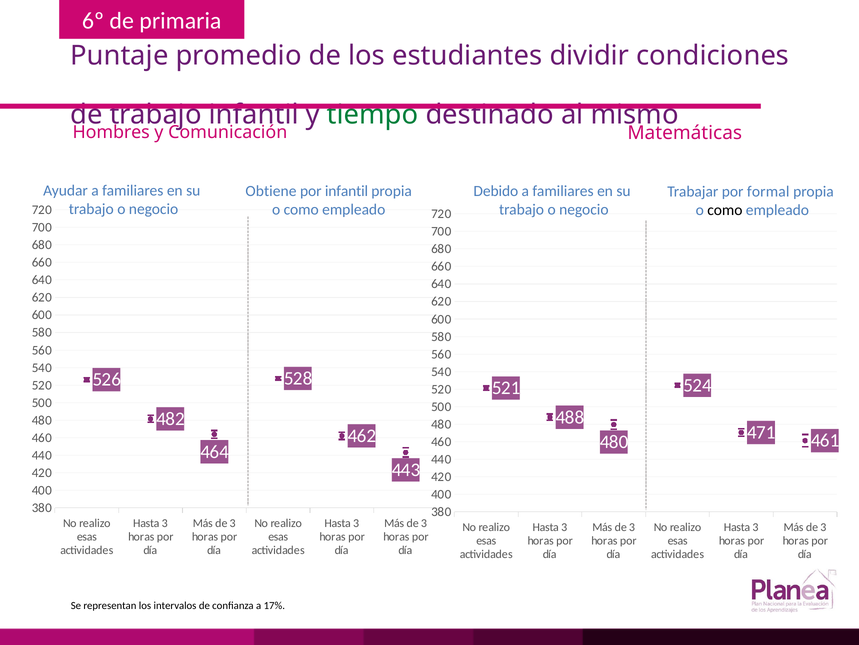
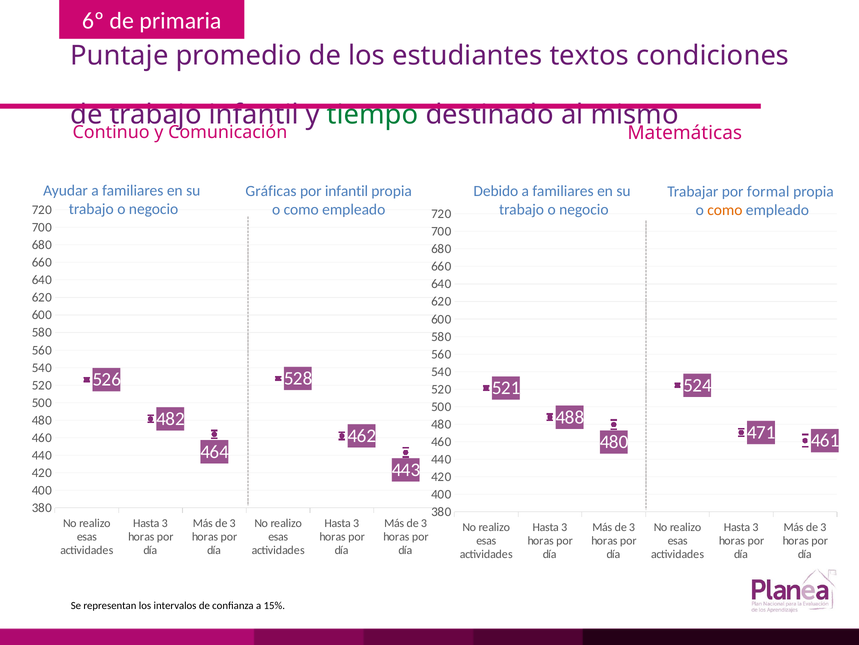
dividir: dividir -> textos
Hombres: Hombres -> Continuo
Obtiene: Obtiene -> Gráficas
como at (725, 210) colour: black -> orange
17%: 17% -> 15%
